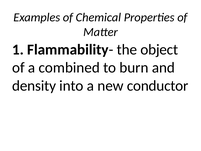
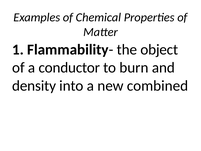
combined: combined -> conductor
conductor: conductor -> combined
